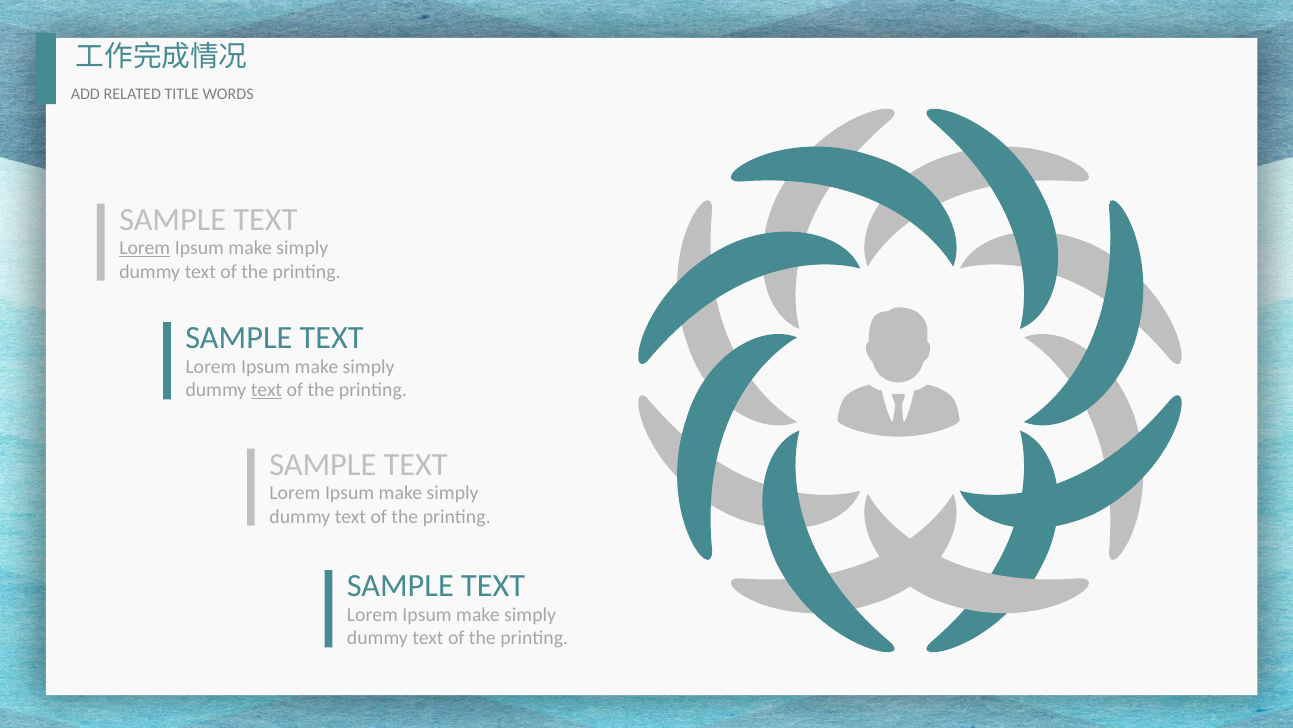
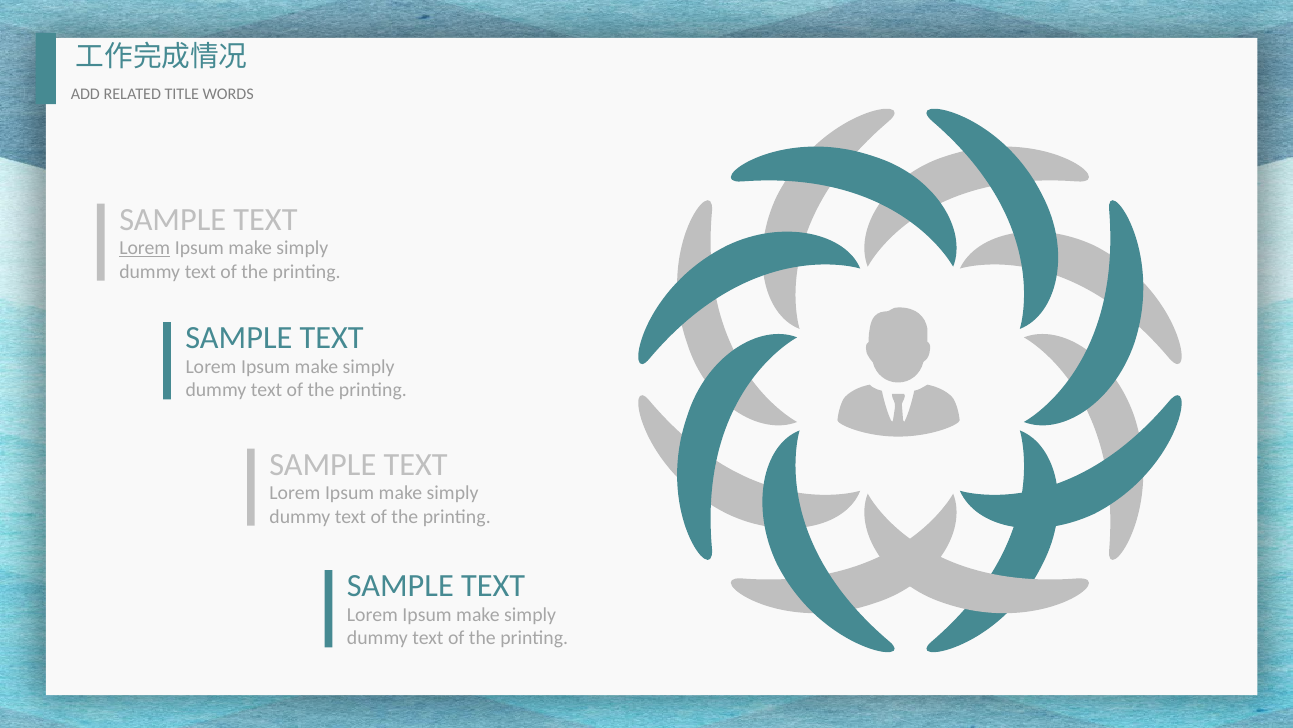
text at (267, 390) underline: present -> none
